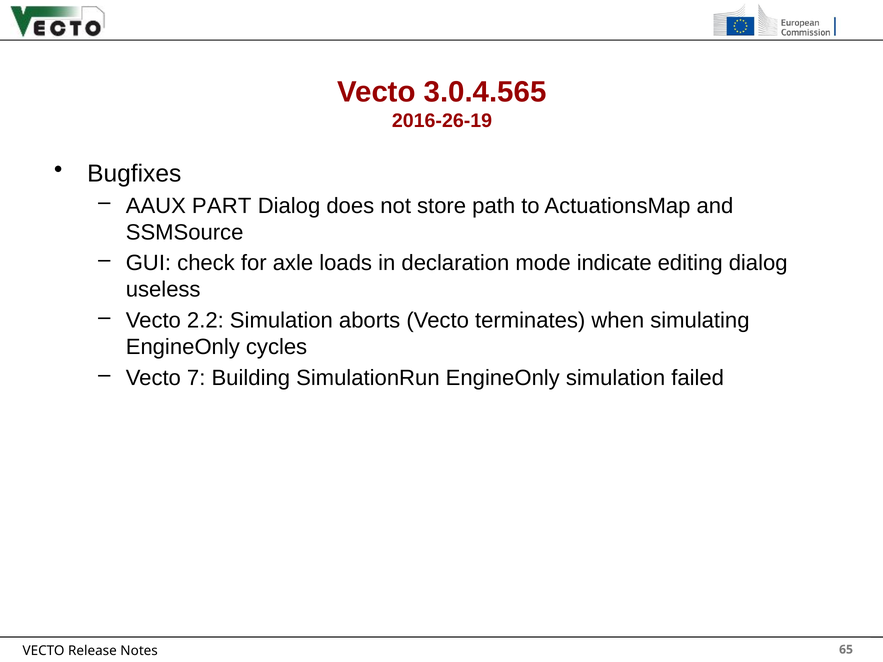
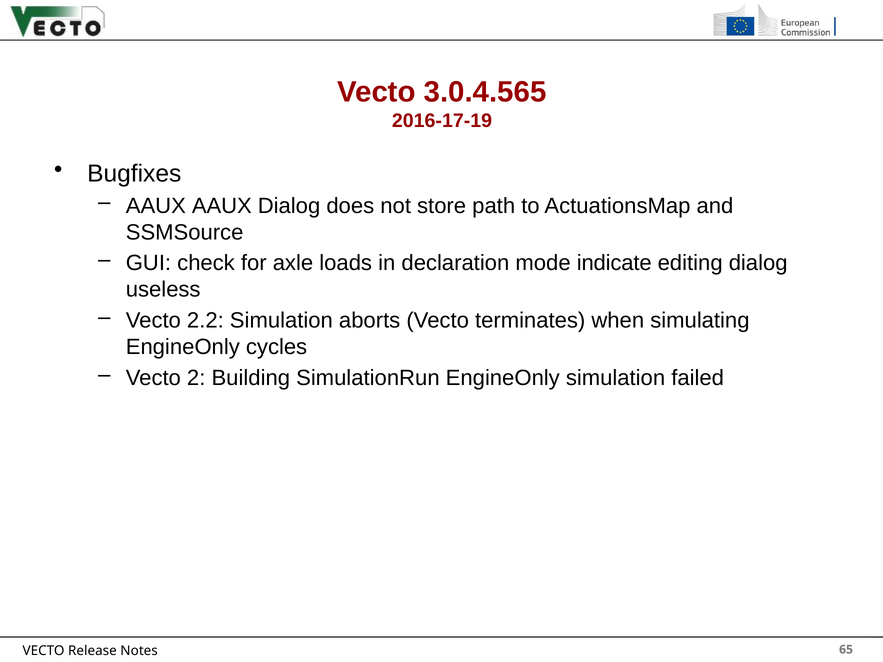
2016-26-19: 2016-26-19 -> 2016-17-19
AAUX PART: PART -> AAUX
7: 7 -> 2
